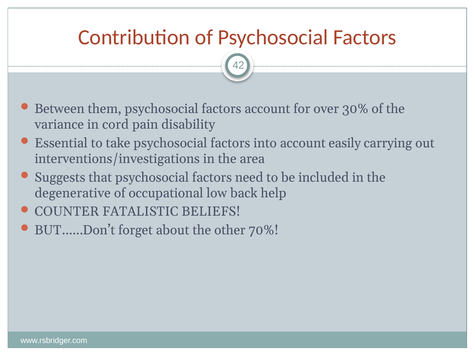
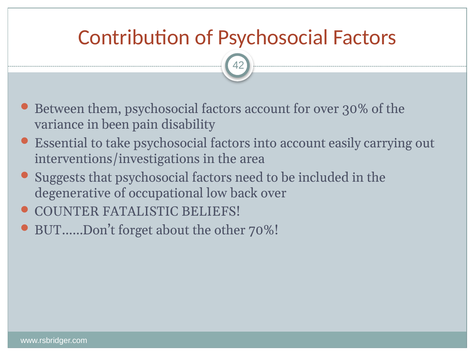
cord: cord -> been
back help: help -> over
